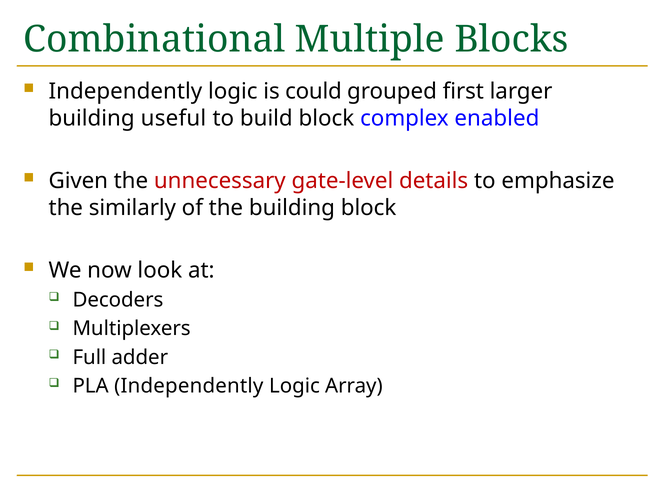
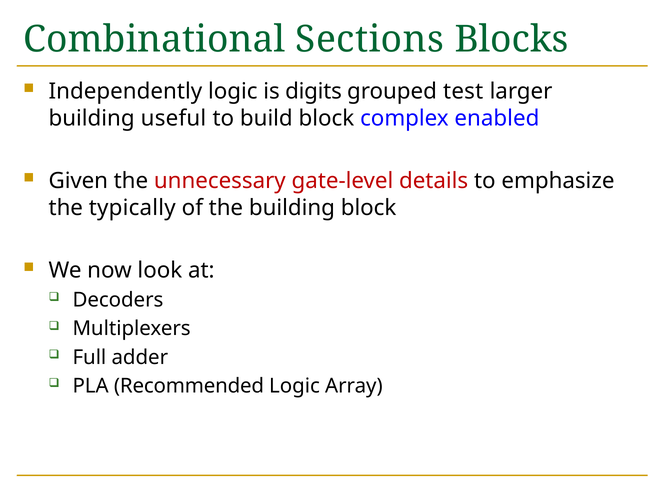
Multiple: Multiple -> Sections
could: could -> digits
first: first -> test
similarly: similarly -> typically
PLA Independently: Independently -> Recommended
